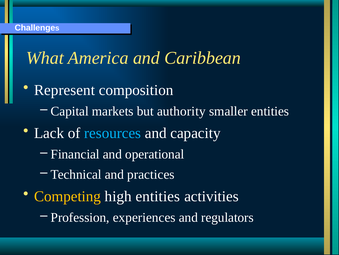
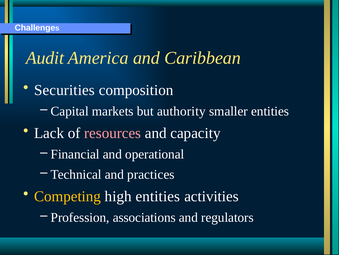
What: What -> Audit
Represent: Represent -> Securities
resources colour: light blue -> pink
experiences: experiences -> associations
